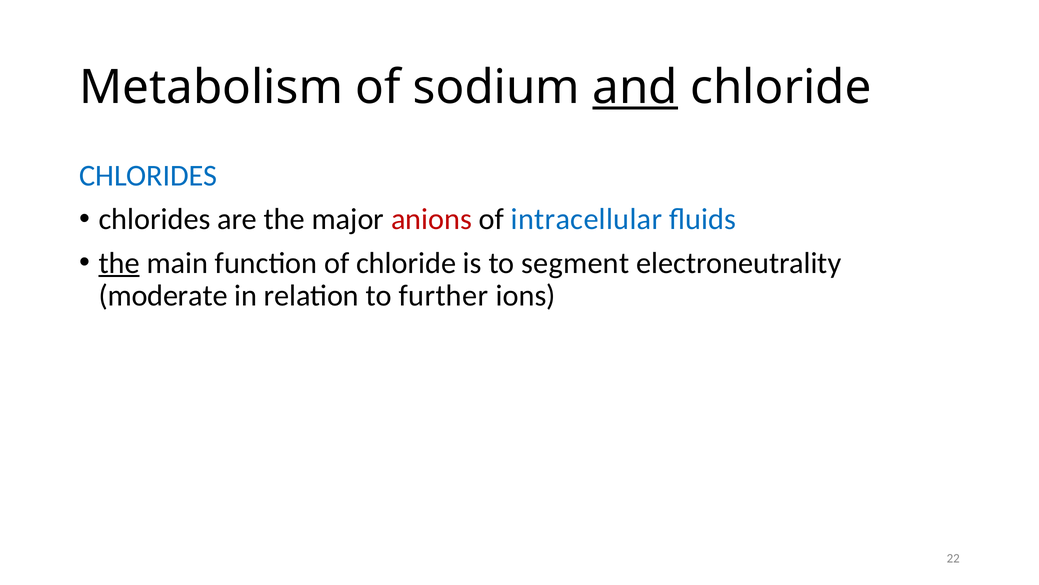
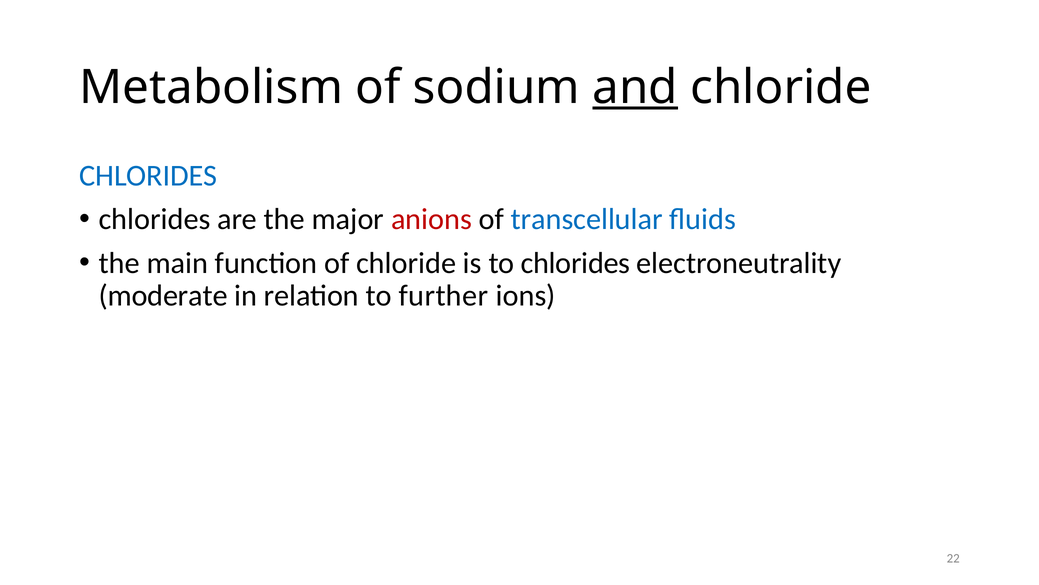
intracellular: intracellular -> transcellular
the at (119, 263) underline: present -> none
to segment: segment -> chlorides
